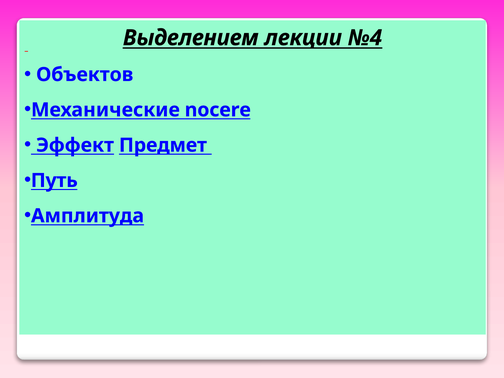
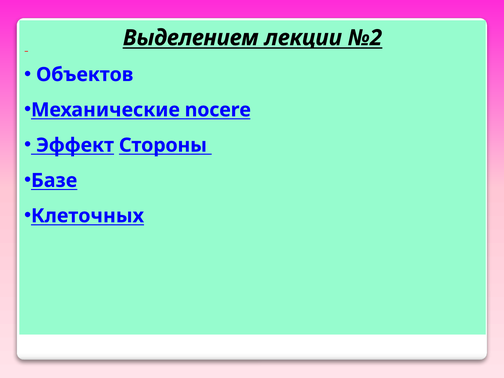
№4: №4 -> №2
Предмет: Предмет -> Стороны
Путь: Путь -> Базе
Амплитуда: Амплитуда -> Клеточных
